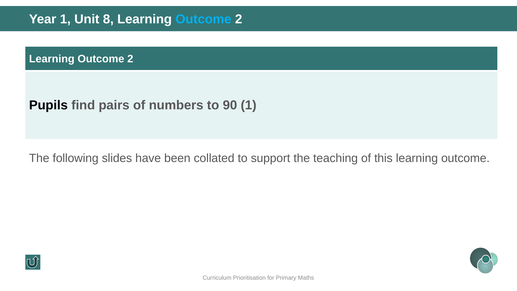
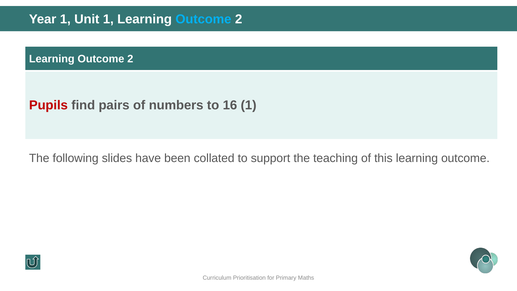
Unit 8: 8 -> 1
Pupils colour: black -> red
90: 90 -> 16
